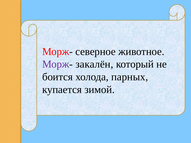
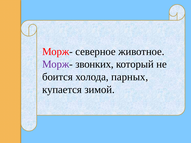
закалён: закалён -> звонких
